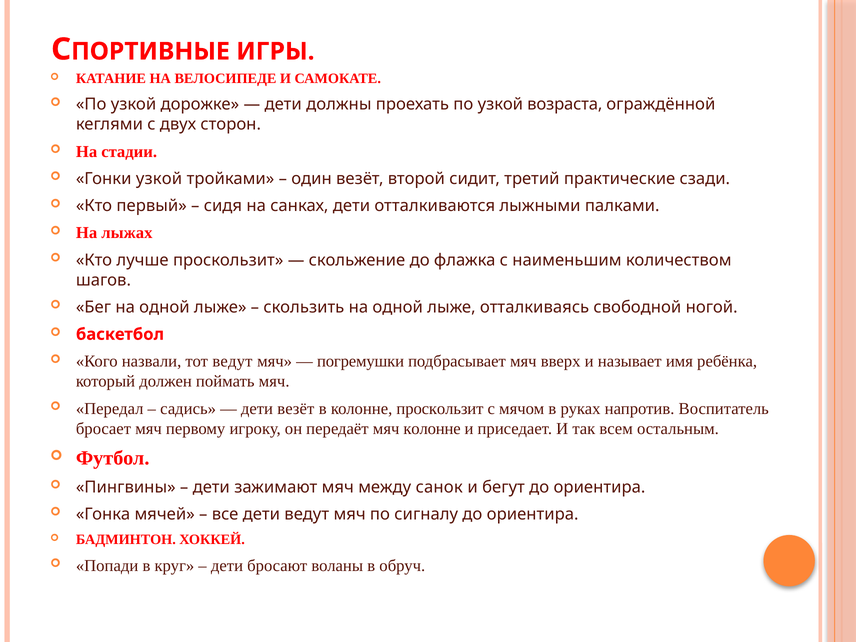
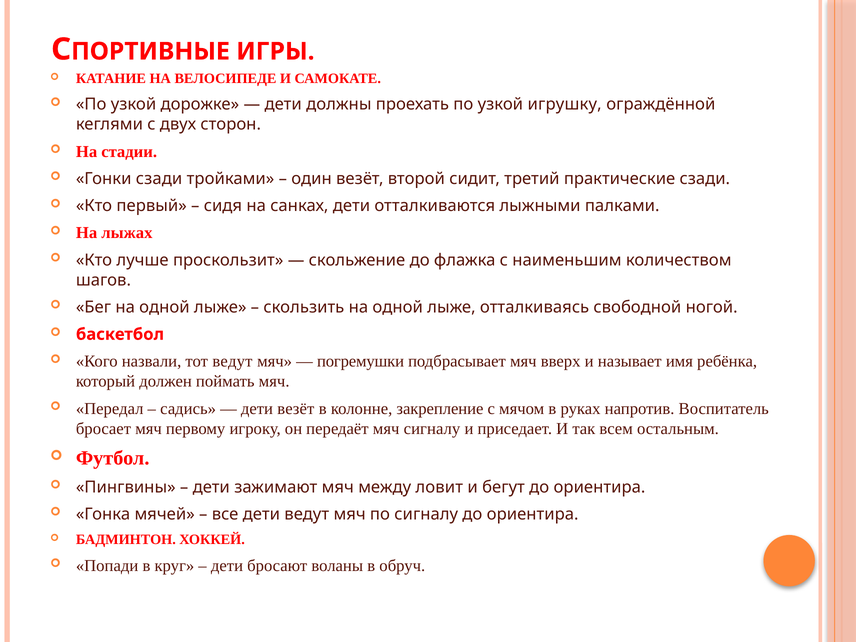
возраста: возраста -> игрушку
Гонки узкой: узкой -> сзади
колонне проскользит: проскользит -> закрепление
мяч колонне: колонне -> сигналу
санок: санок -> ловит
